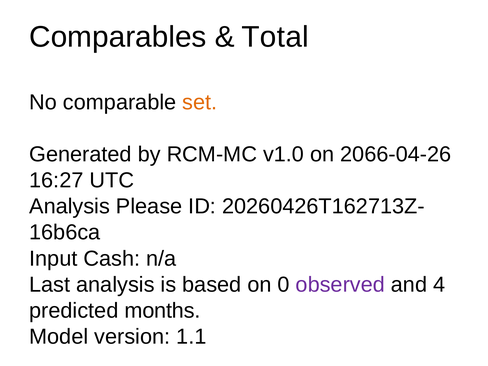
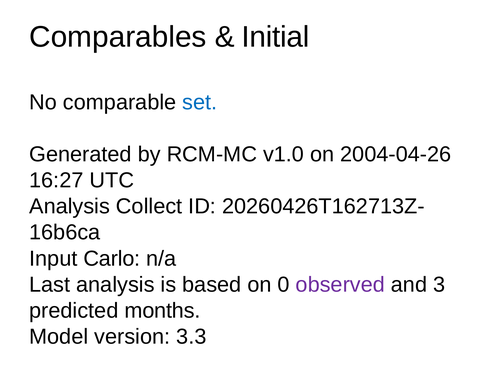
Total: Total -> Initial
set colour: orange -> blue
2066-04-26: 2066-04-26 -> 2004-04-26
Please: Please -> Collect
Cash: Cash -> Carlo
4: 4 -> 3
1.1: 1.1 -> 3.3
